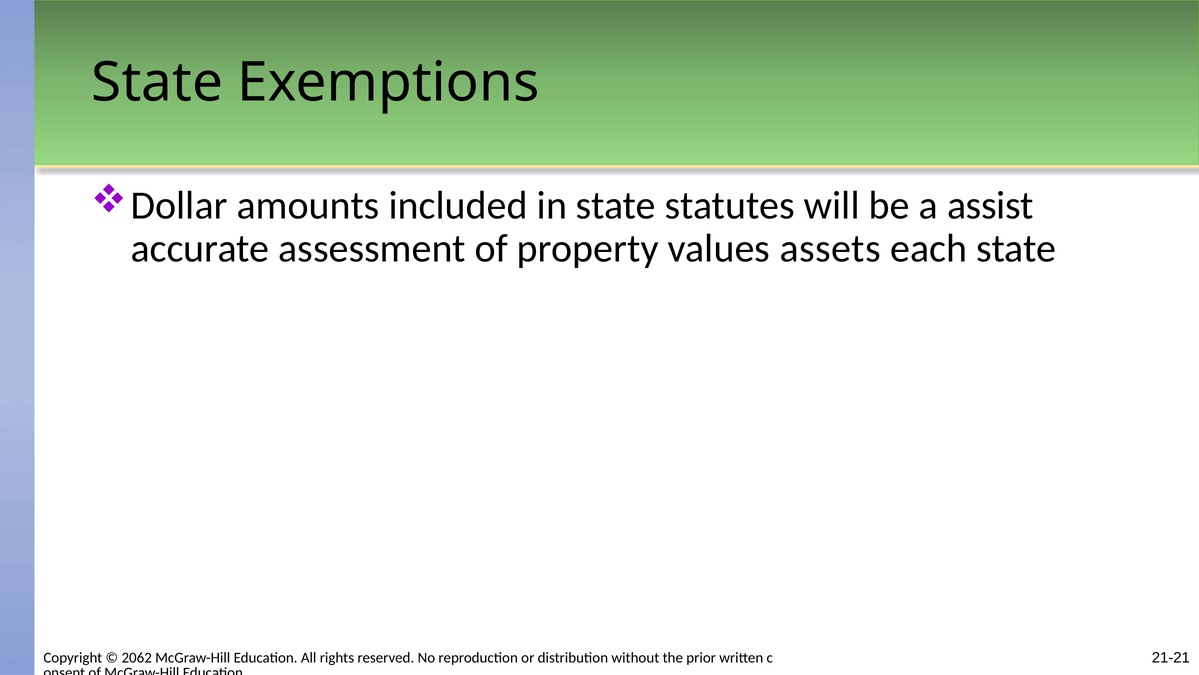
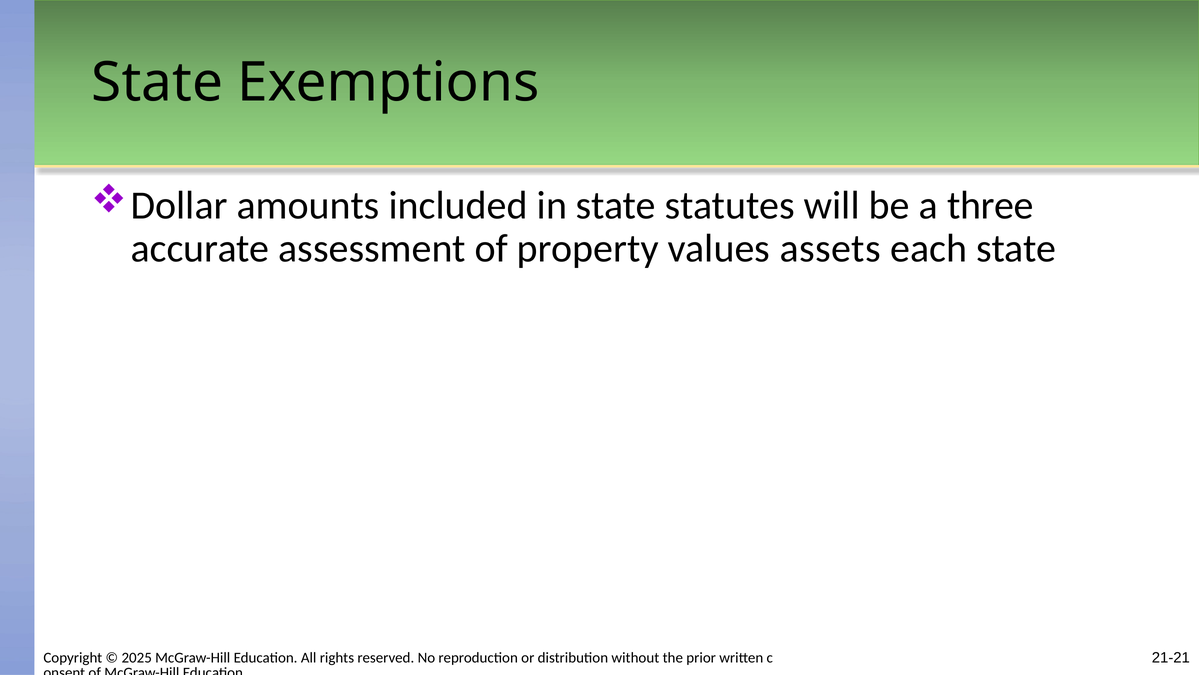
assist: assist -> three
2062: 2062 -> 2025
